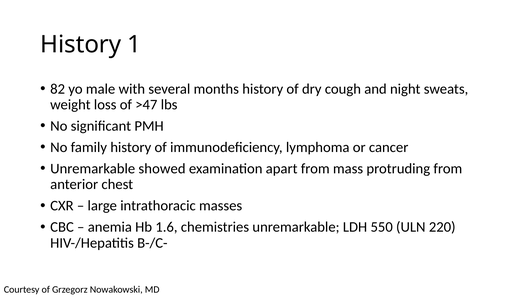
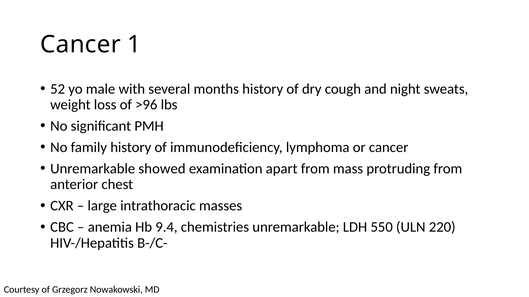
History at (81, 44): History -> Cancer
82: 82 -> 52
>47: >47 -> >96
1.6: 1.6 -> 9.4
